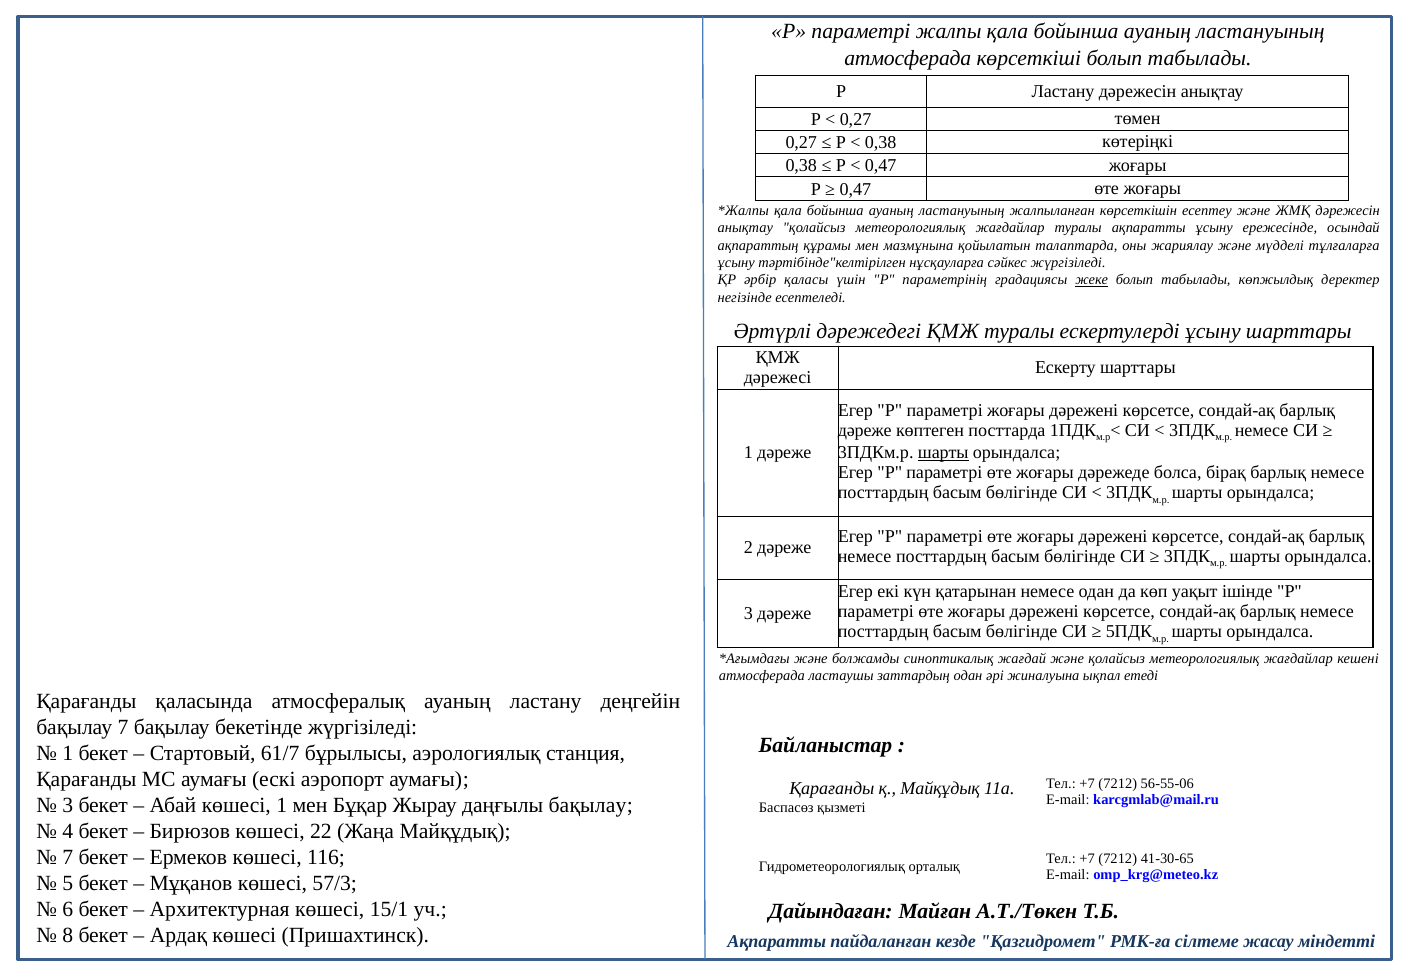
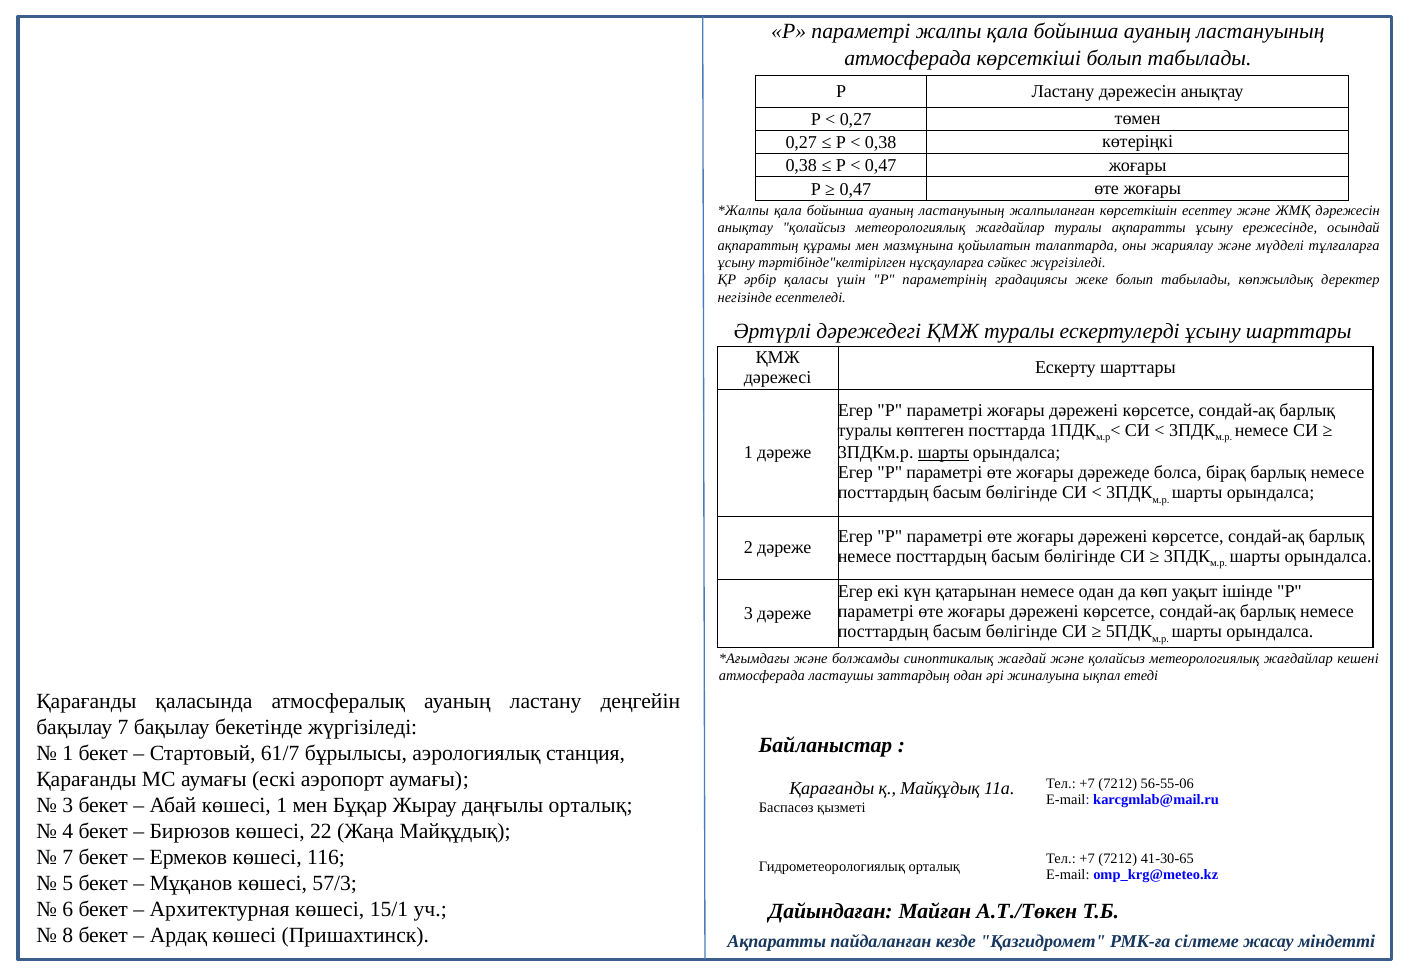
жеке underline: present -> none
дәреже at (865, 430): дәреже -> туралы
даңғылы бақылау: бақылау -> орталық
